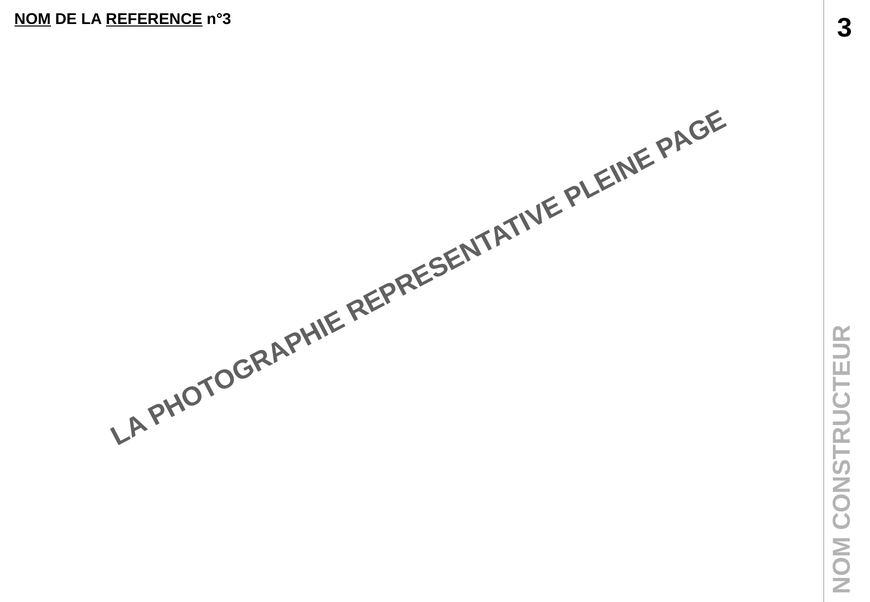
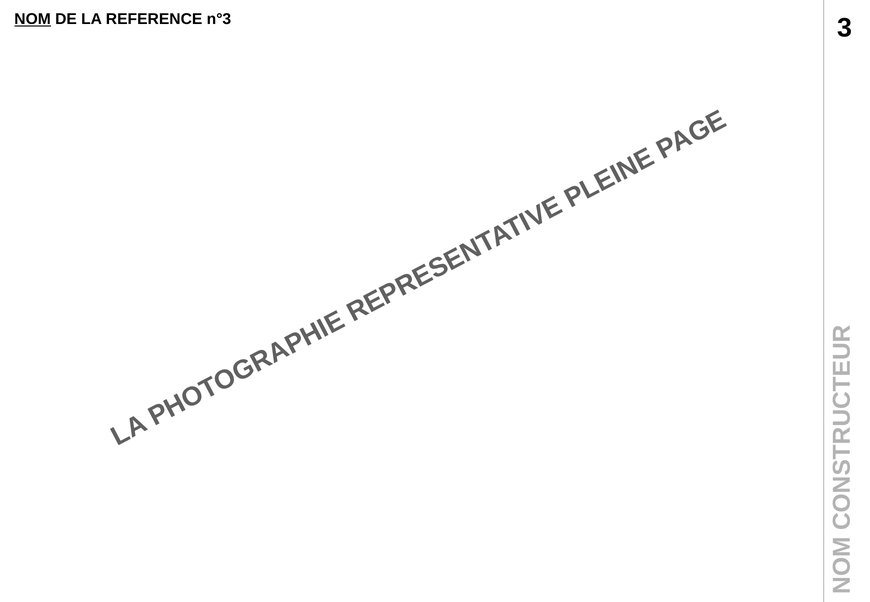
REFERENCE underline: present -> none
